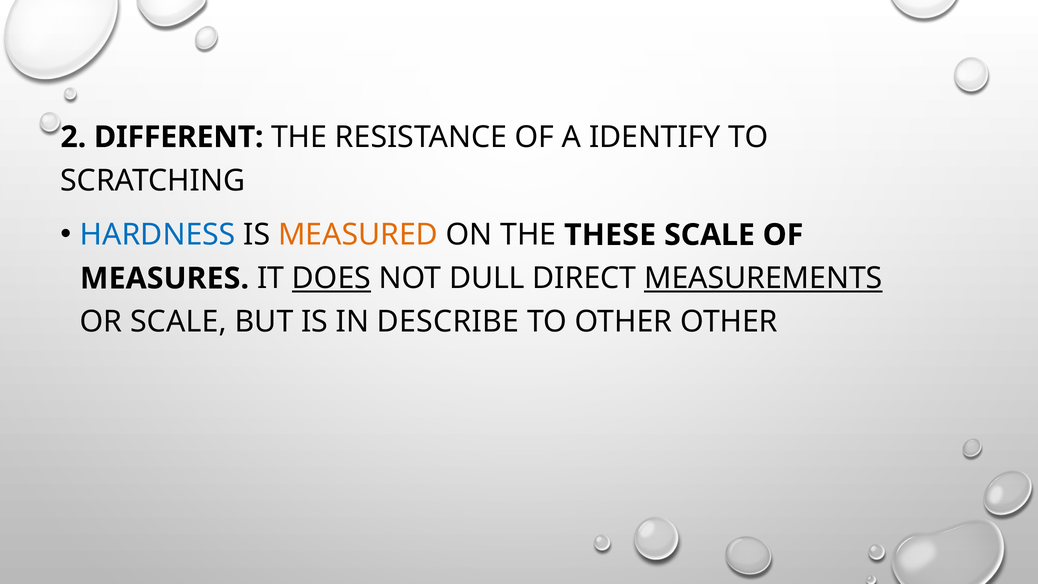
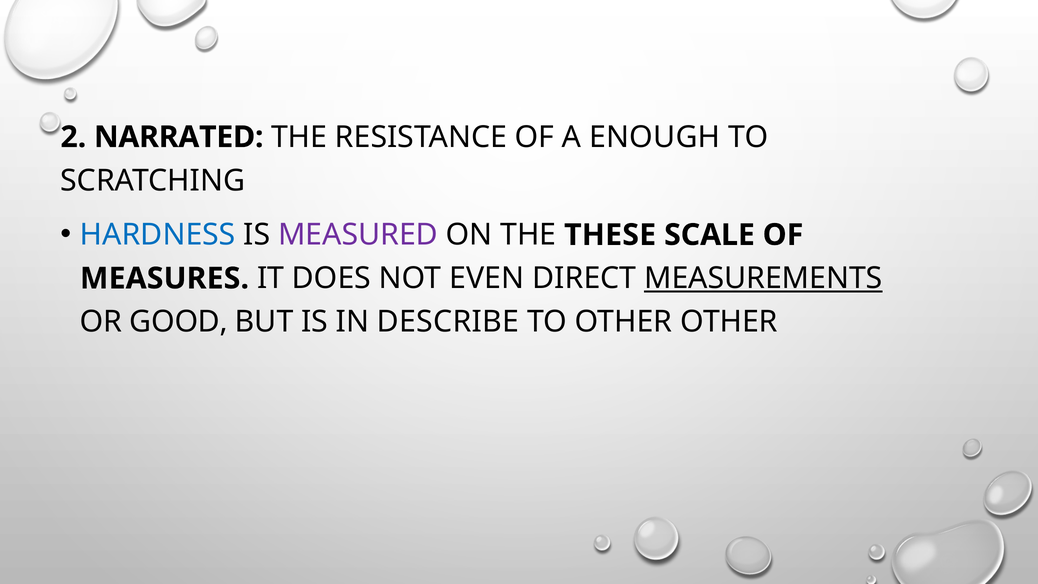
DIFFERENT: DIFFERENT -> NARRATED
IDENTIFY: IDENTIFY -> ENOUGH
MEASURED colour: orange -> purple
DOES underline: present -> none
DULL: DULL -> EVEN
OR SCALE: SCALE -> GOOD
